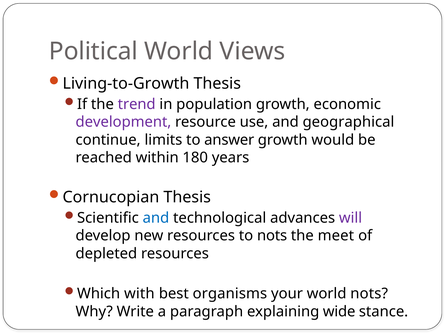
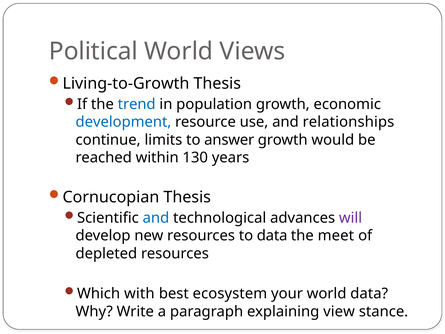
trend colour: purple -> blue
development colour: purple -> blue
geographical: geographical -> relationships
180: 180 -> 130
to nots: nots -> data
organisms: organisms -> ecosystem
world nots: nots -> data
wide: wide -> view
